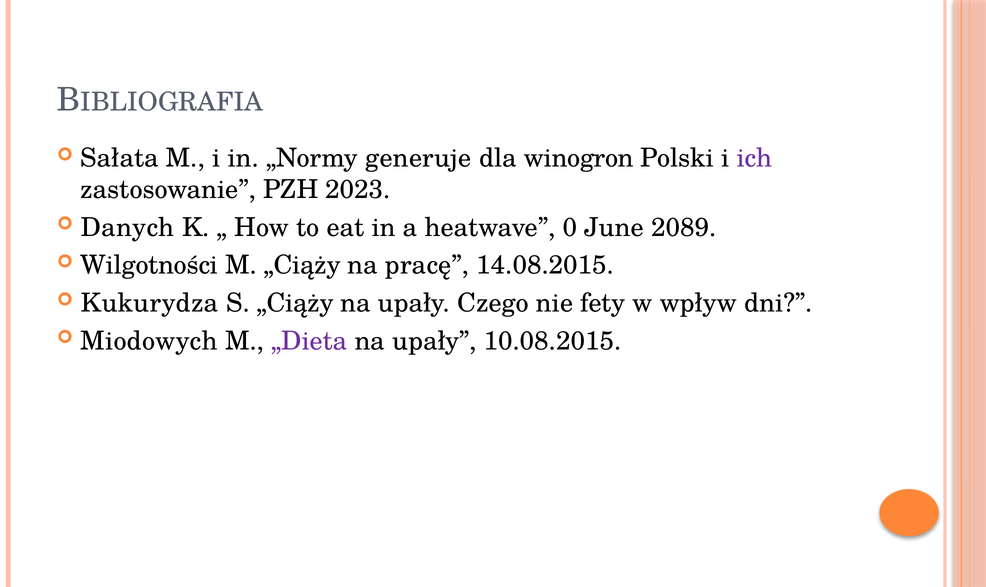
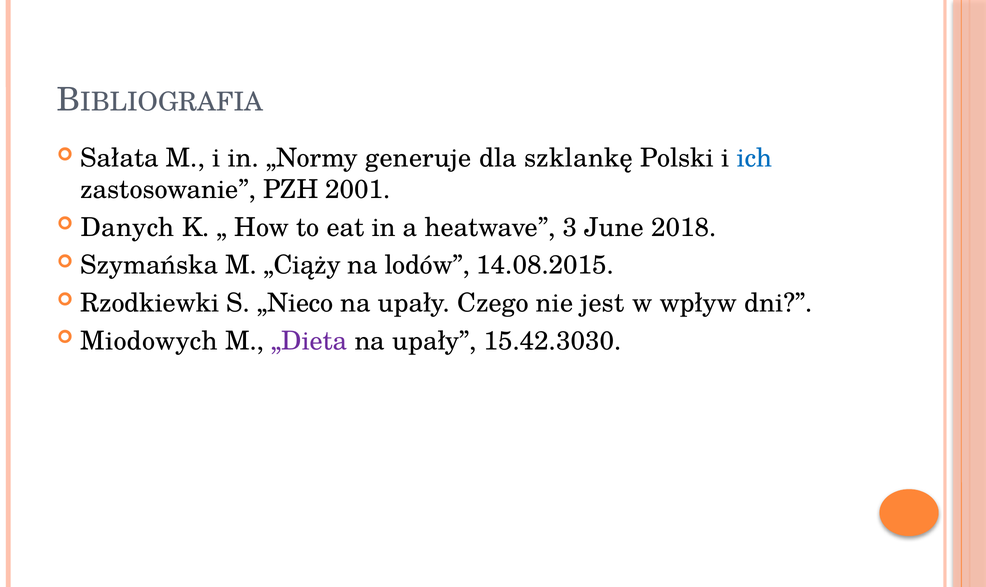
winogron: winogron -> szklankę
ich colour: purple -> blue
2023: 2023 -> 2001
0: 0 -> 3
2089: 2089 -> 2018
Wilgotności: Wilgotności -> Szymańska
pracę: pracę -> lodów
Kukurydza: Kukurydza -> Rzodkiewki
S „Ciąży: „Ciąży -> „Nieco
fety: fety -> jest
10.08.2015: 10.08.2015 -> 15.42.3030
